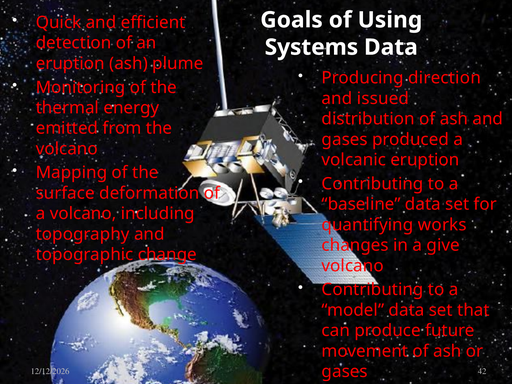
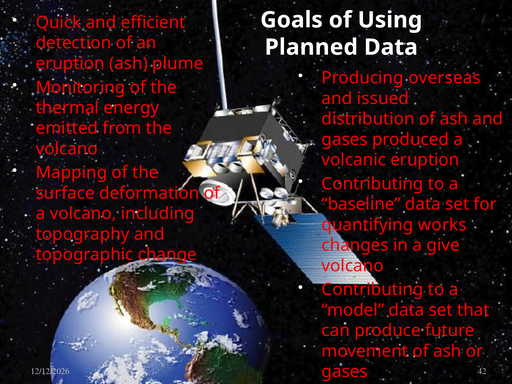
Systems: Systems -> Planned
direction: direction -> overseas
